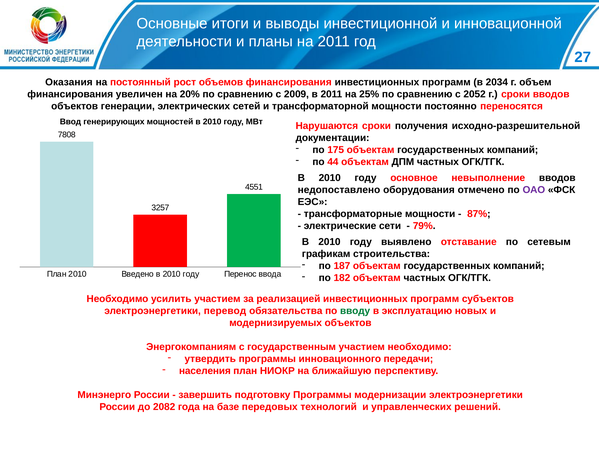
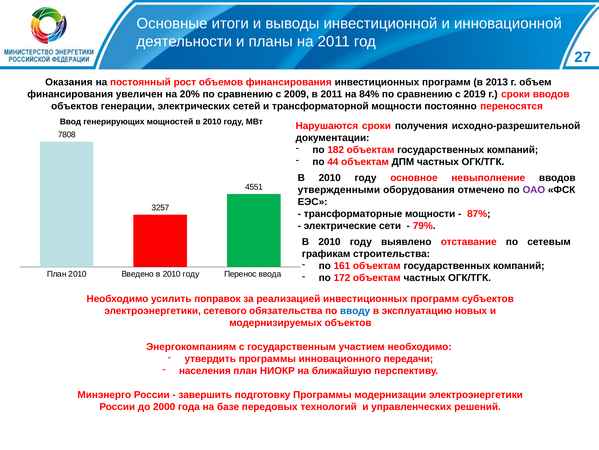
2034: 2034 -> 2013
25%: 25% -> 84%
2052: 2052 -> 2019
175: 175 -> 182
недопоставлено: недопоставлено -> утвержденными
187: 187 -> 161
182: 182 -> 172
усилить участием: участием -> поправок
перевод: перевод -> сетевого
вводу colour: green -> blue
2082: 2082 -> 2000
